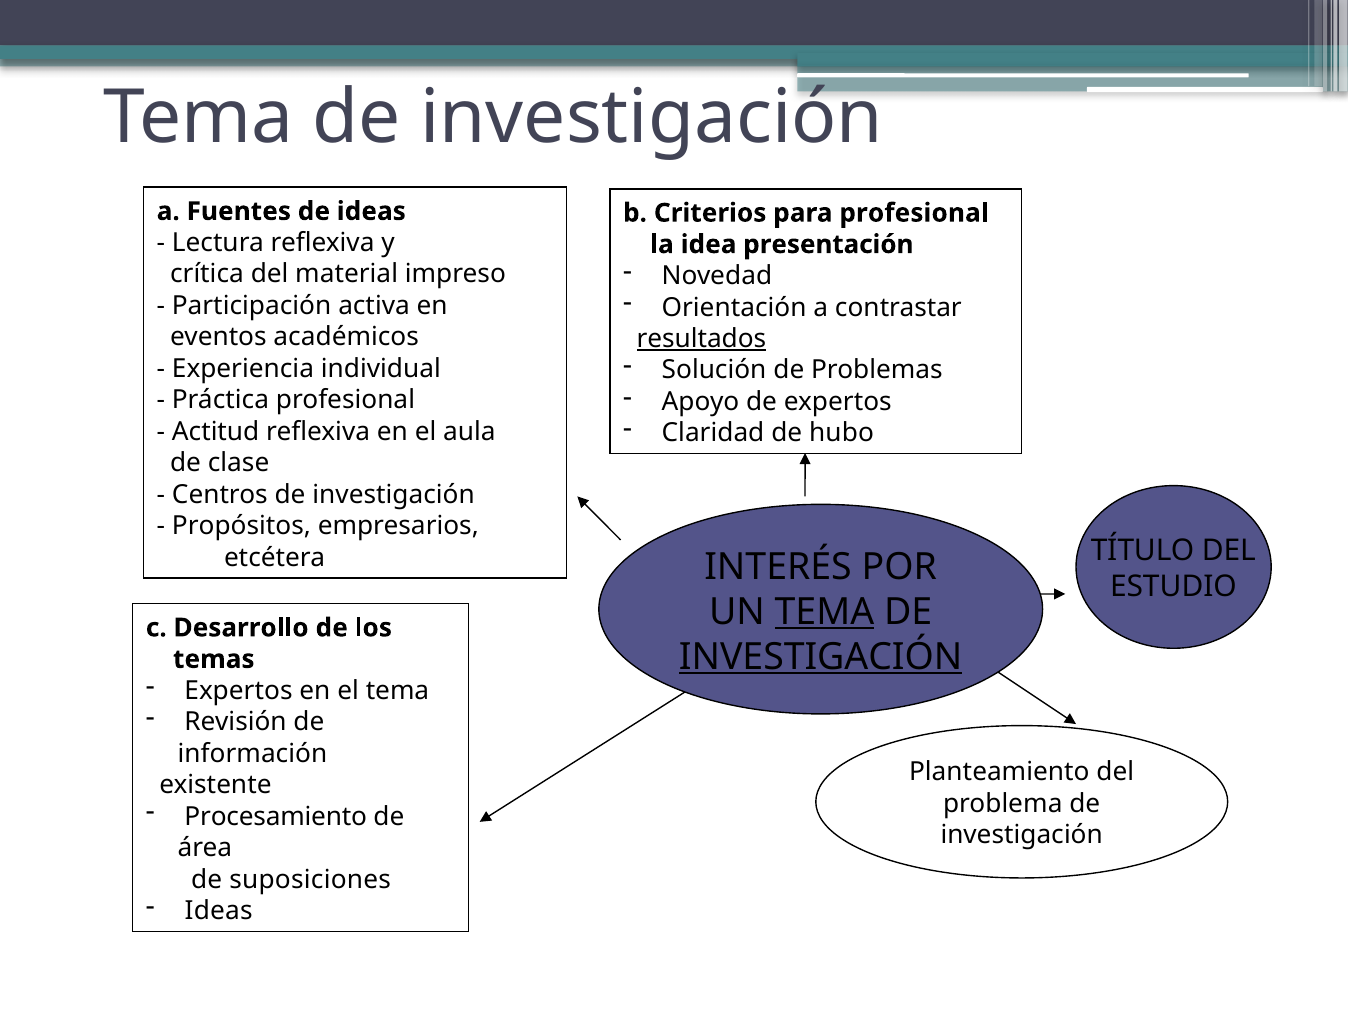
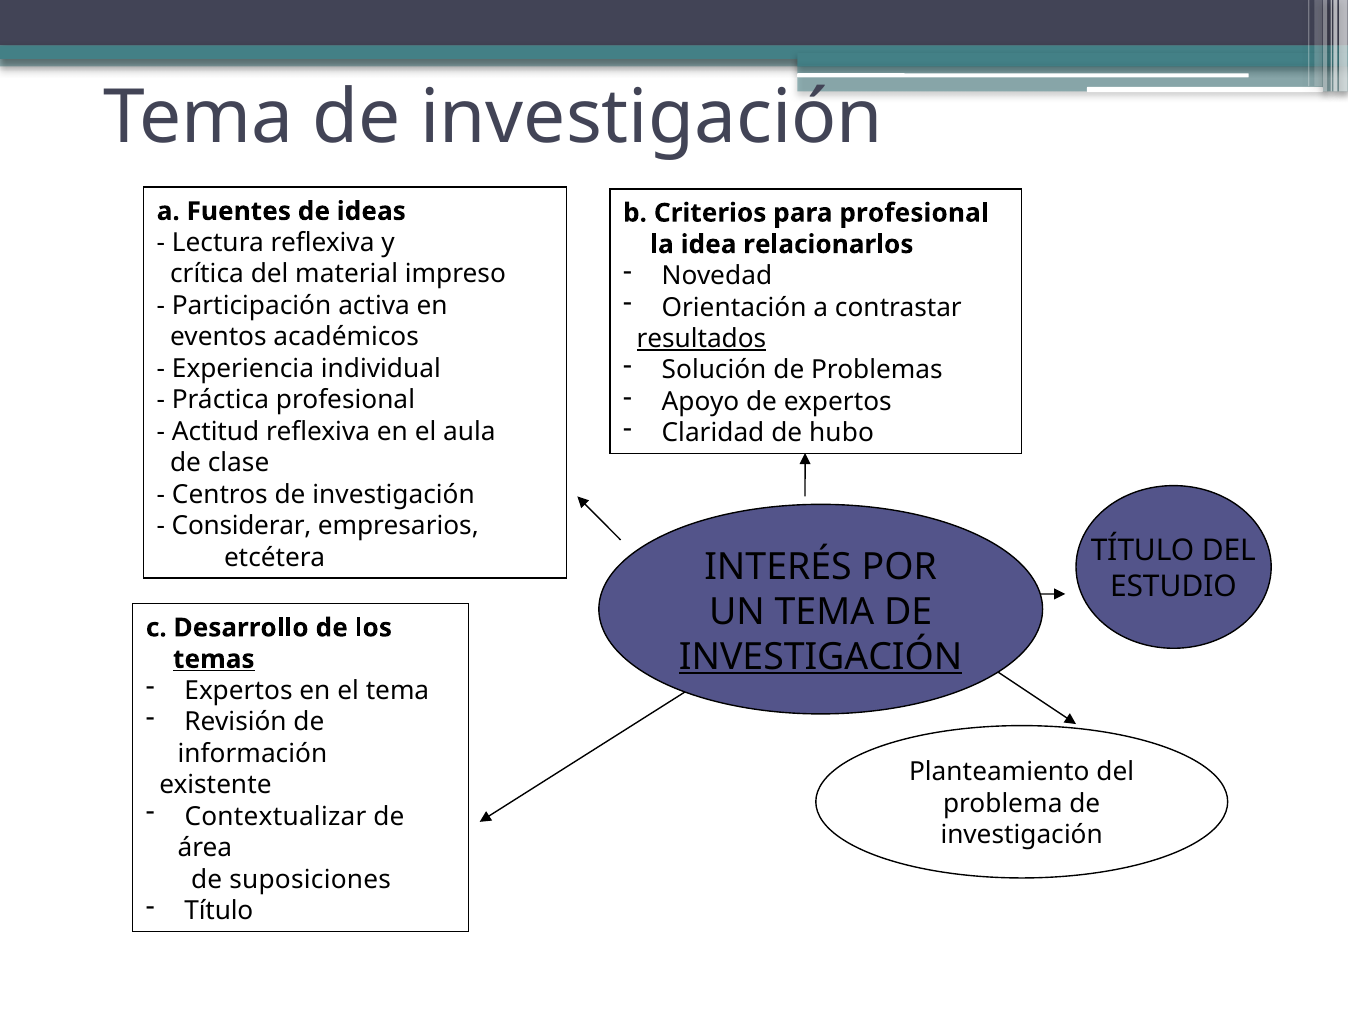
presentación: presentación -> relacionarlos
Propósitos: Propósitos -> Considerar
TEMA at (824, 612) underline: present -> none
temas underline: none -> present
Procesamiento: Procesamiento -> Contextualizar
Ideas at (219, 911): Ideas -> Título
